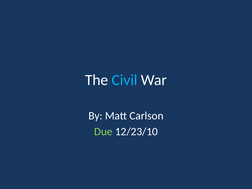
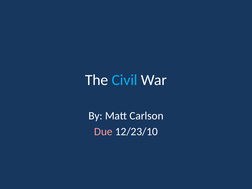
Due colour: light green -> pink
